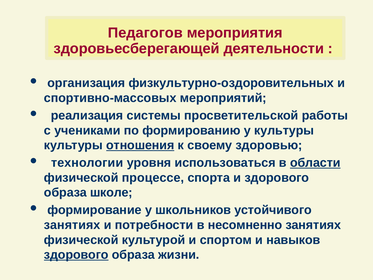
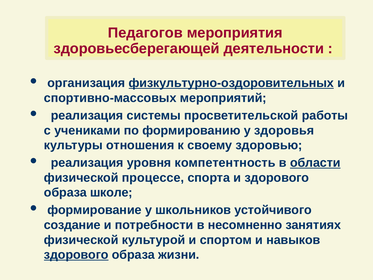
физкультурно-оздоровительных underline: none -> present
у культуры: культуры -> здоровья
отношения underline: present -> none
технологии at (87, 163): технологии -> реализация
использоваться: использоваться -> компетентность
занятиях at (72, 225): занятиях -> создание
